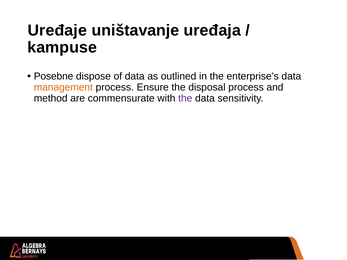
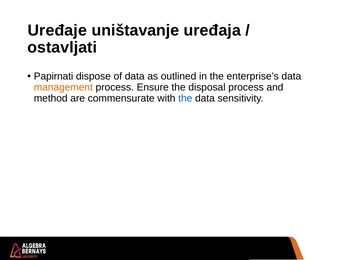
kampuse: kampuse -> ostavljati
Posebne: Posebne -> Papirnati
the at (185, 98) colour: purple -> blue
